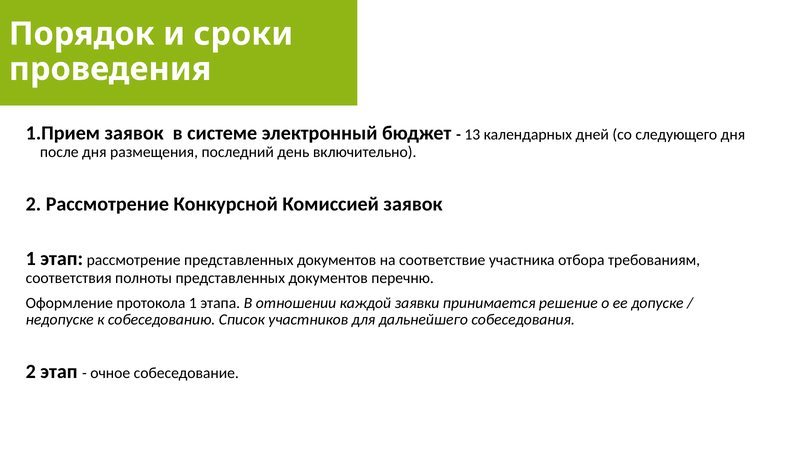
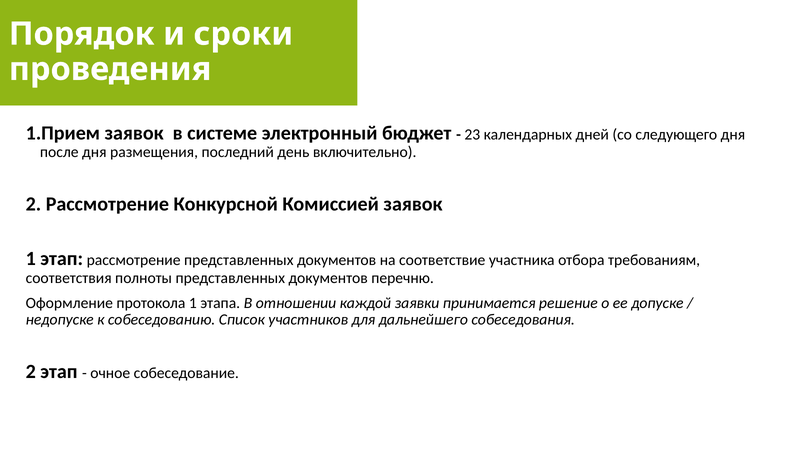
13: 13 -> 23
